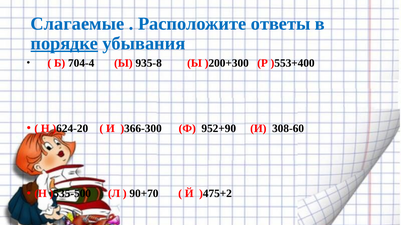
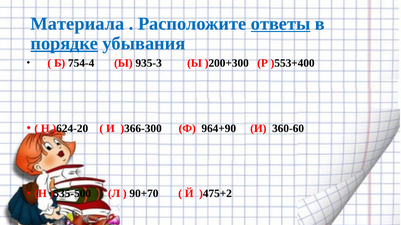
Слагаемые: Слагаемые -> Материала
ответы underline: none -> present
704-4: 704-4 -> 754-4
935-8: 935-8 -> 935-3
952+90: 952+90 -> 964+90
308-60: 308-60 -> 360-60
